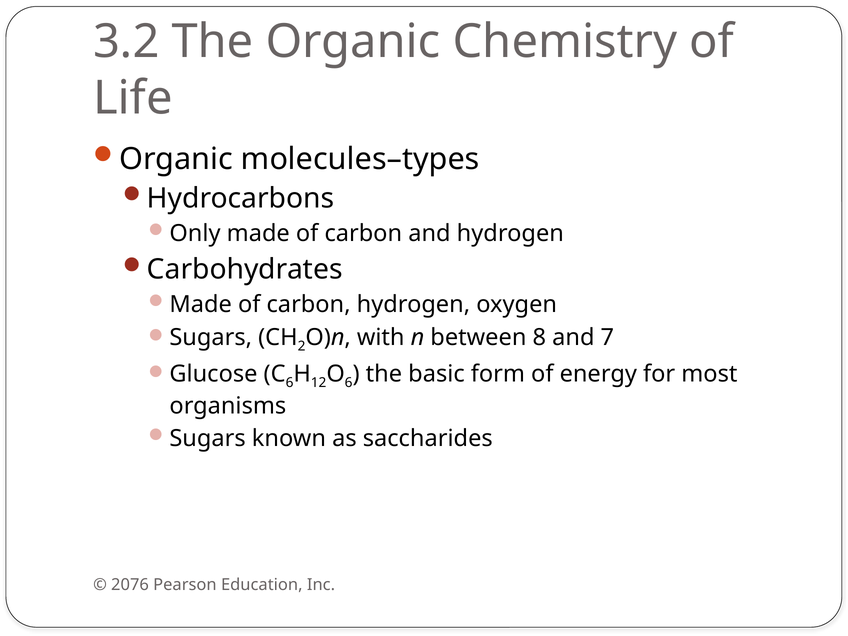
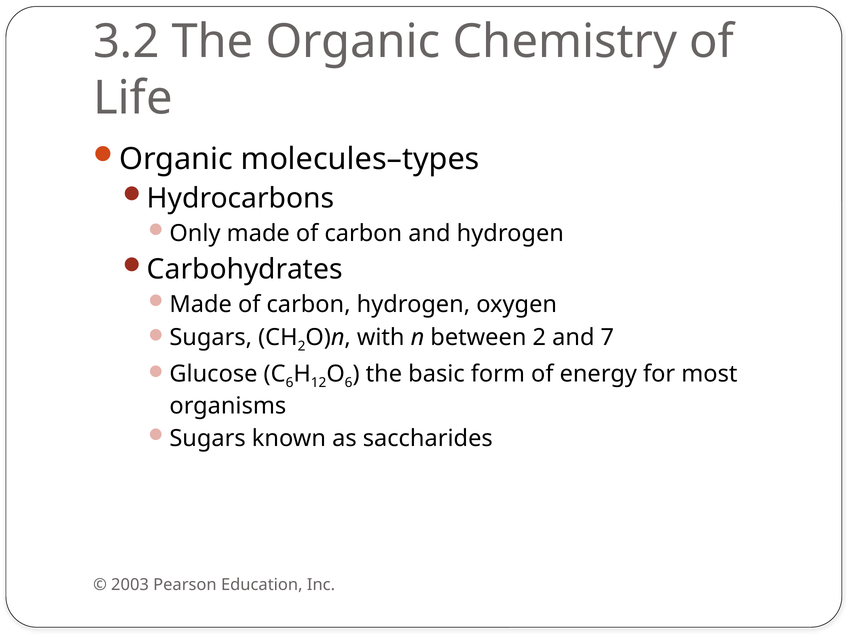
between 8: 8 -> 2
2076: 2076 -> 2003
